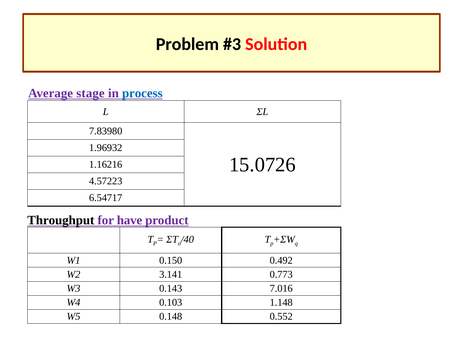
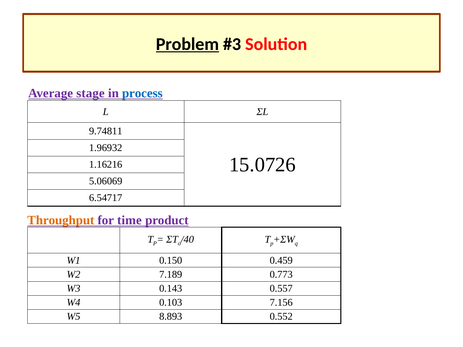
Problem underline: none -> present
7.83980: 7.83980 -> 9.74811
4.57223: 4.57223 -> 5.06069
Throughput colour: black -> orange
have: have -> time
0.492: 0.492 -> 0.459
3.141: 3.141 -> 7.189
7.016: 7.016 -> 0.557
1.148: 1.148 -> 7.156
0.148: 0.148 -> 8.893
